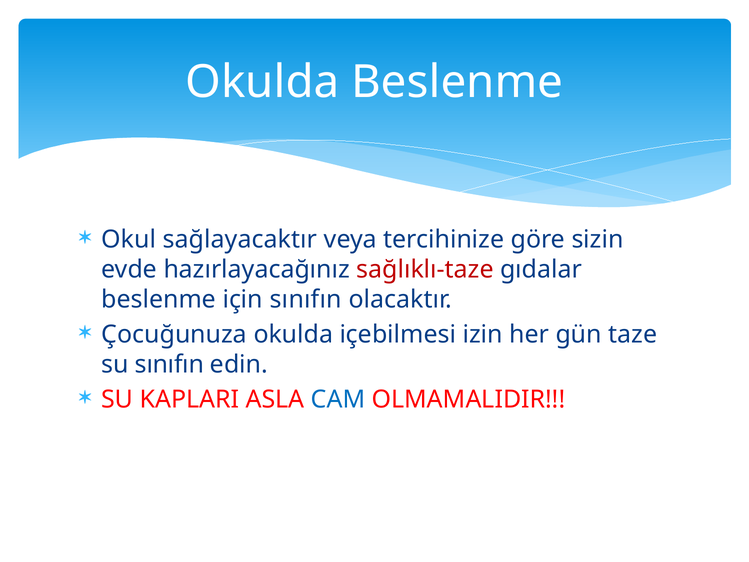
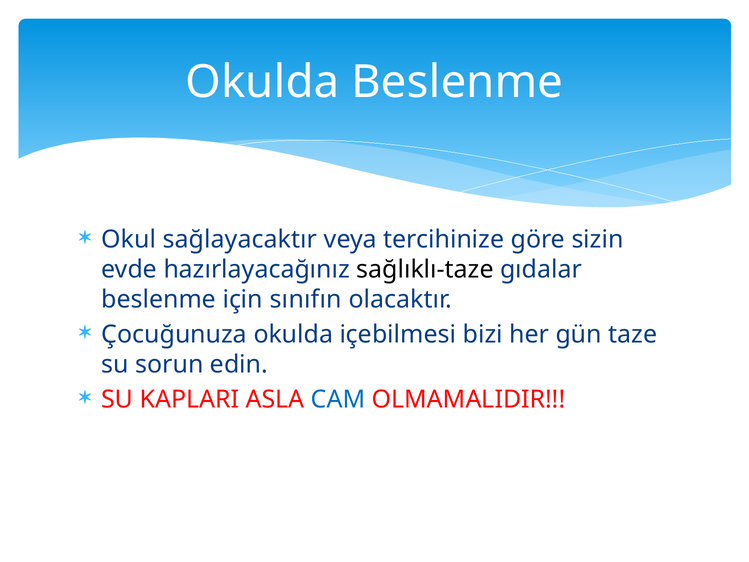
sağlıklı-taze colour: red -> black
izin: izin -> bizi
su sınıfın: sınıfın -> sorun
